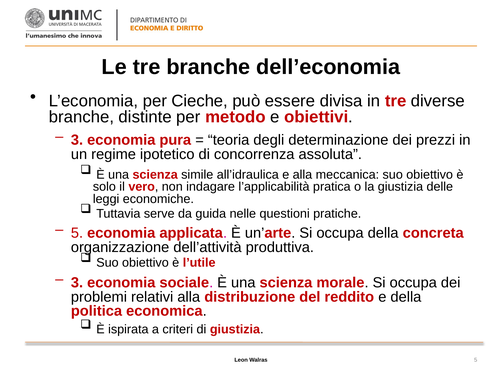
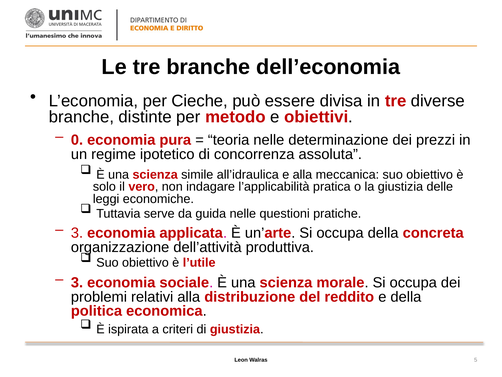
3 at (77, 140): 3 -> 0
teoria degli: degli -> nelle
5 at (77, 233): 5 -> 3
